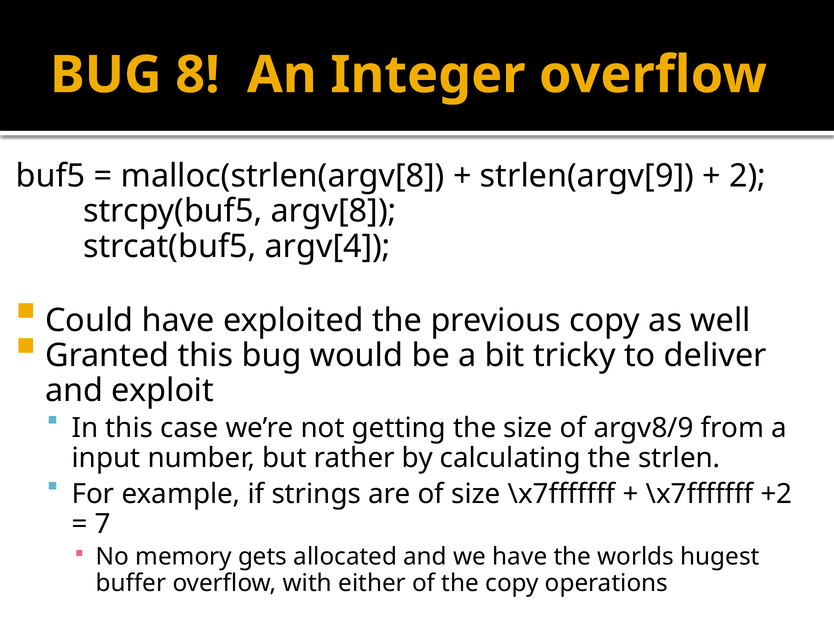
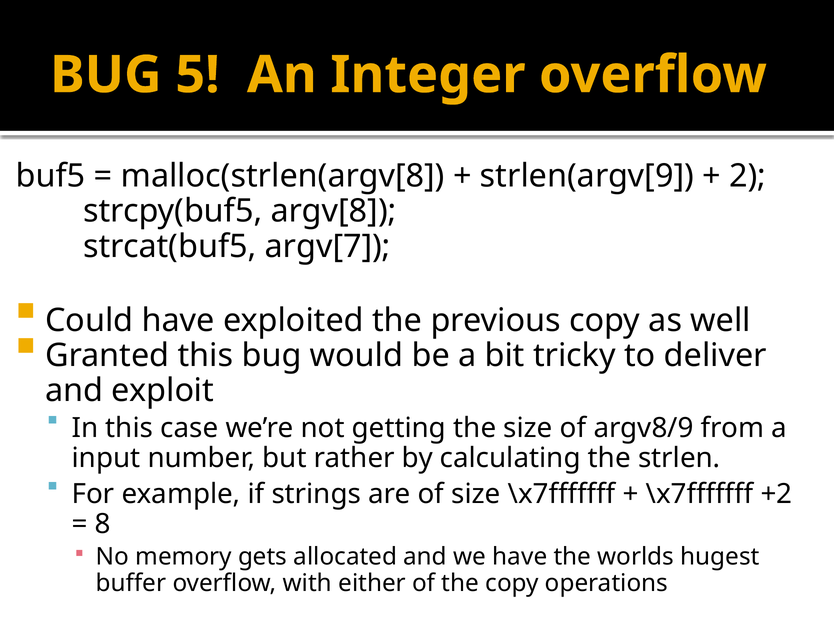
8: 8 -> 5
argv[4: argv[4 -> argv[7
7: 7 -> 8
